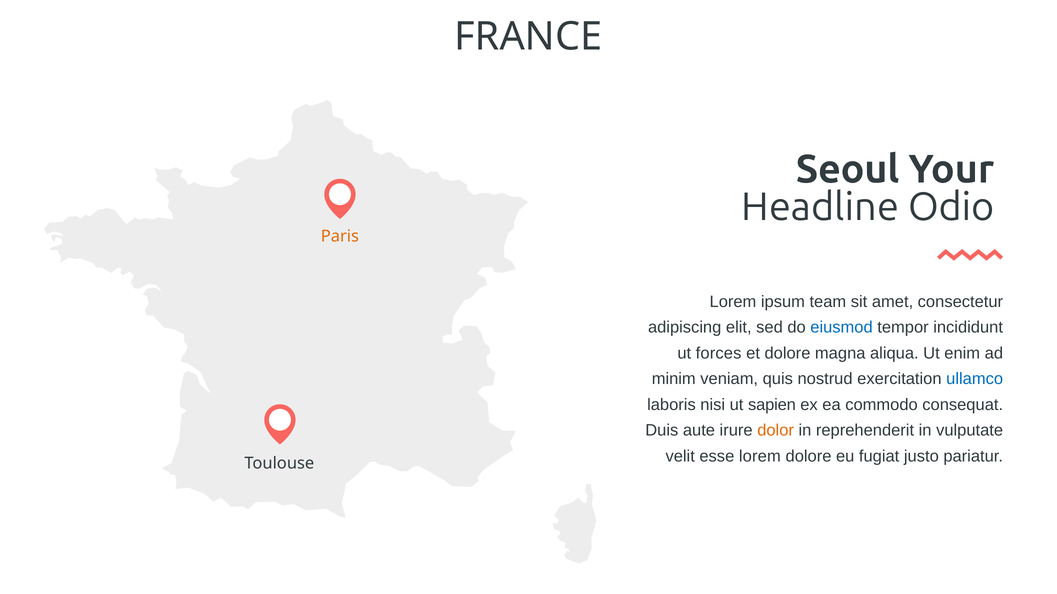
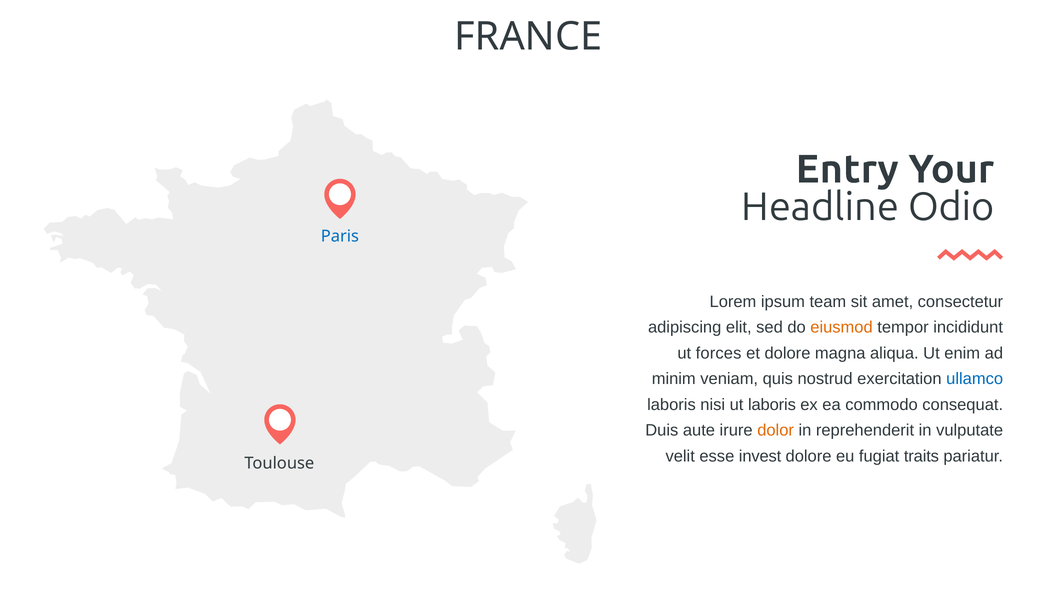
Seoul: Seoul -> Entry
Paris colour: orange -> blue
eiusmod colour: blue -> orange
ut sapien: sapien -> laboris
esse lorem: lorem -> invest
justo: justo -> traits
